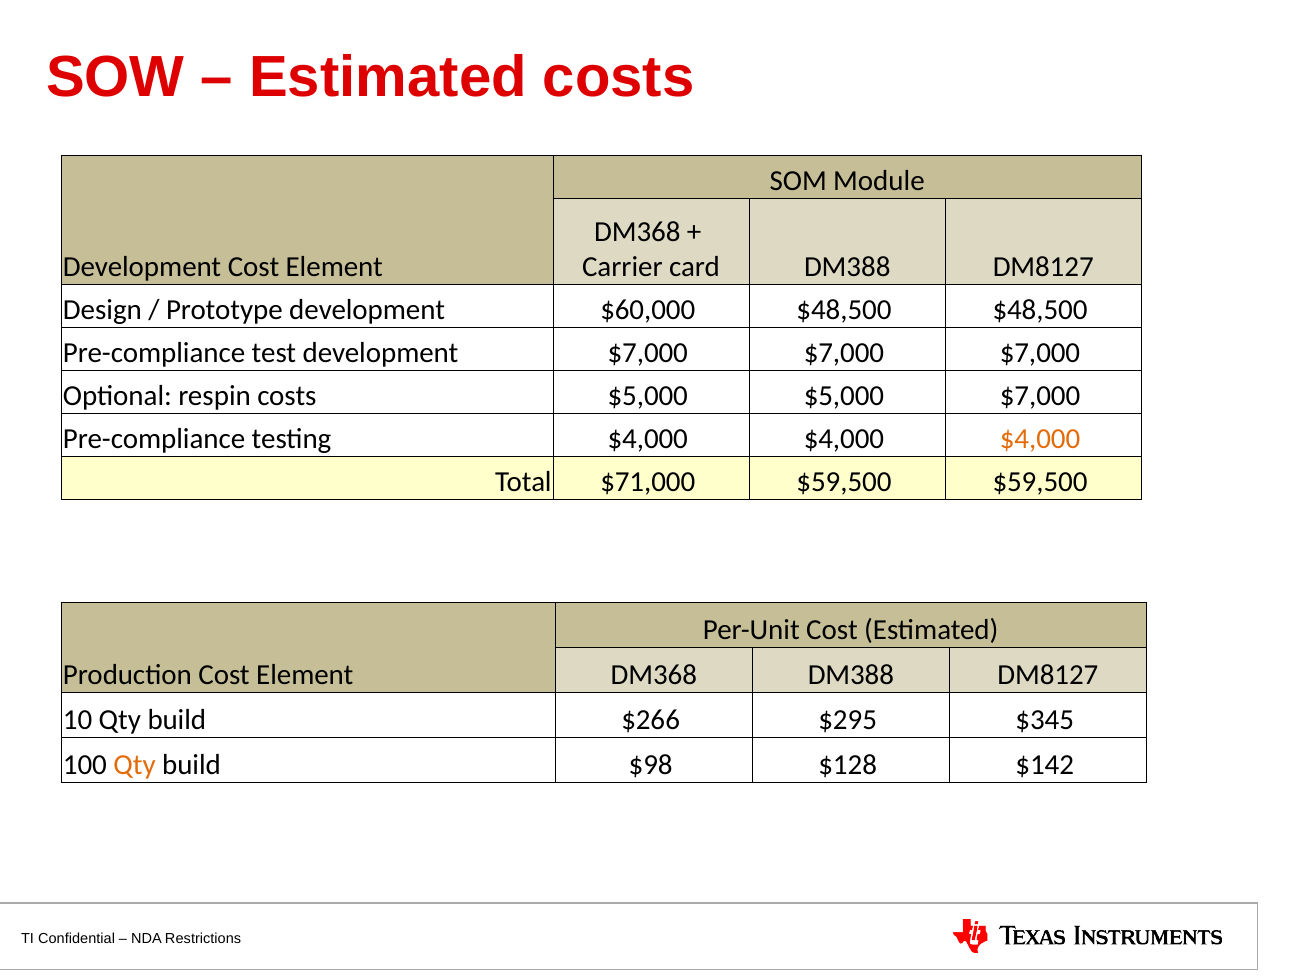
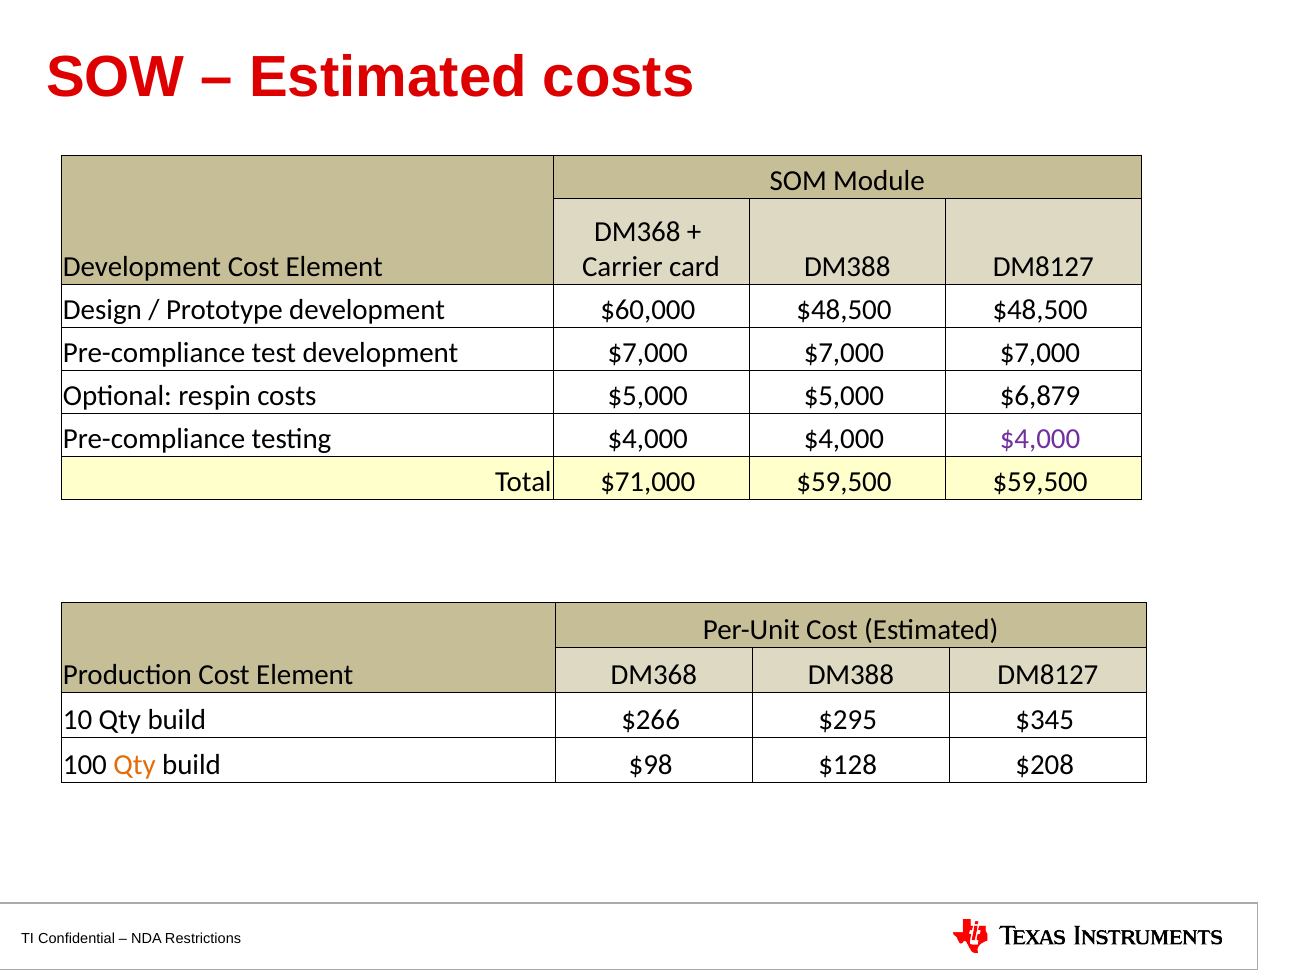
$5,000 $7,000: $7,000 -> $6,879
$4,000 at (1040, 439) colour: orange -> purple
$142: $142 -> $208
